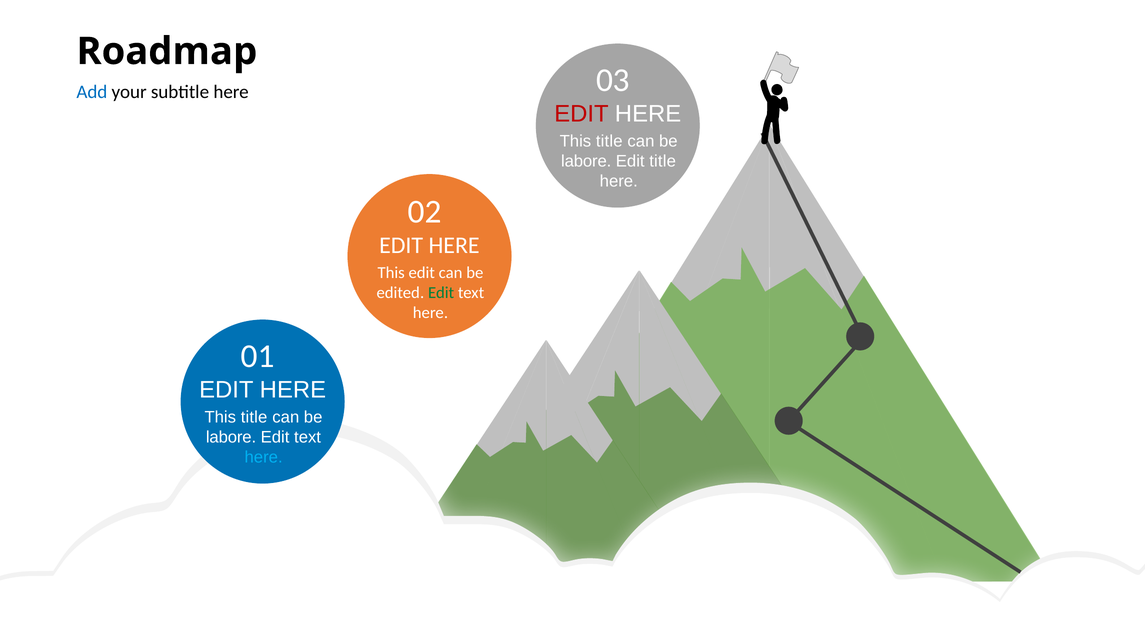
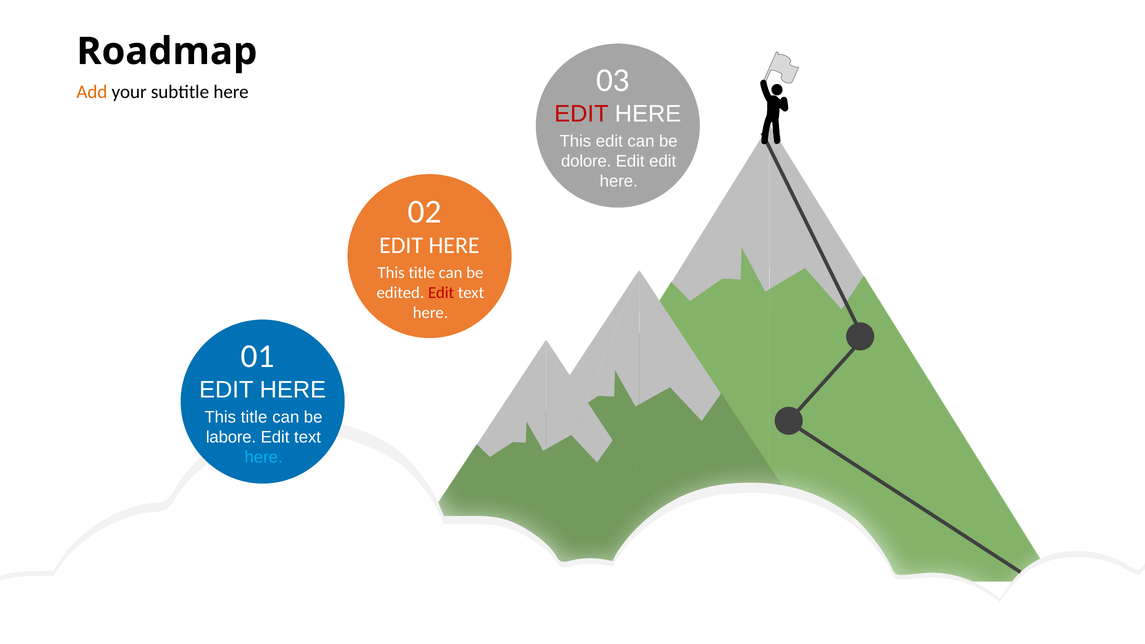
Add colour: blue -> orange
title at (609, 141): title -> edit
labore at (586, 161): labore -> dolore
Edit title: title -> edit
edit at (422, 273): edit -> title
Edit at (441, 293) colour: green -> red
